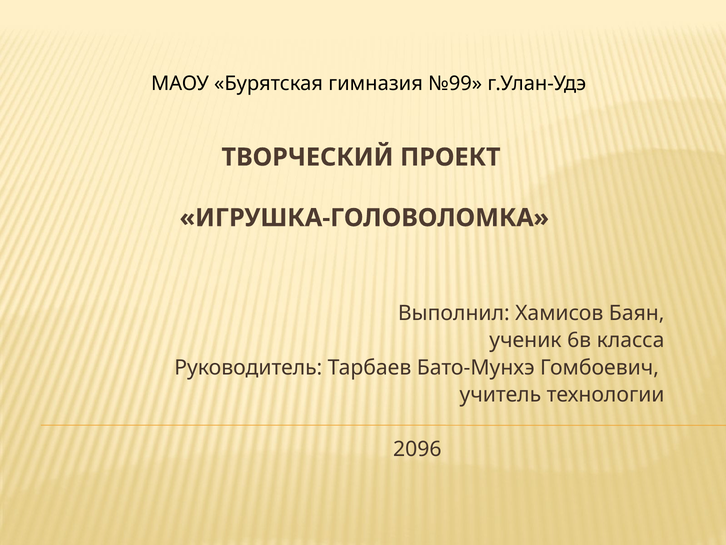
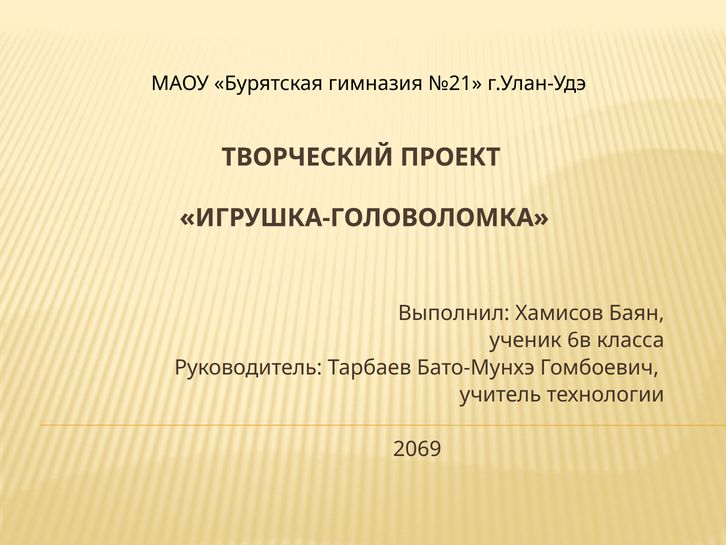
№99: №99 -> №21
2096: 2096 -> 2069
